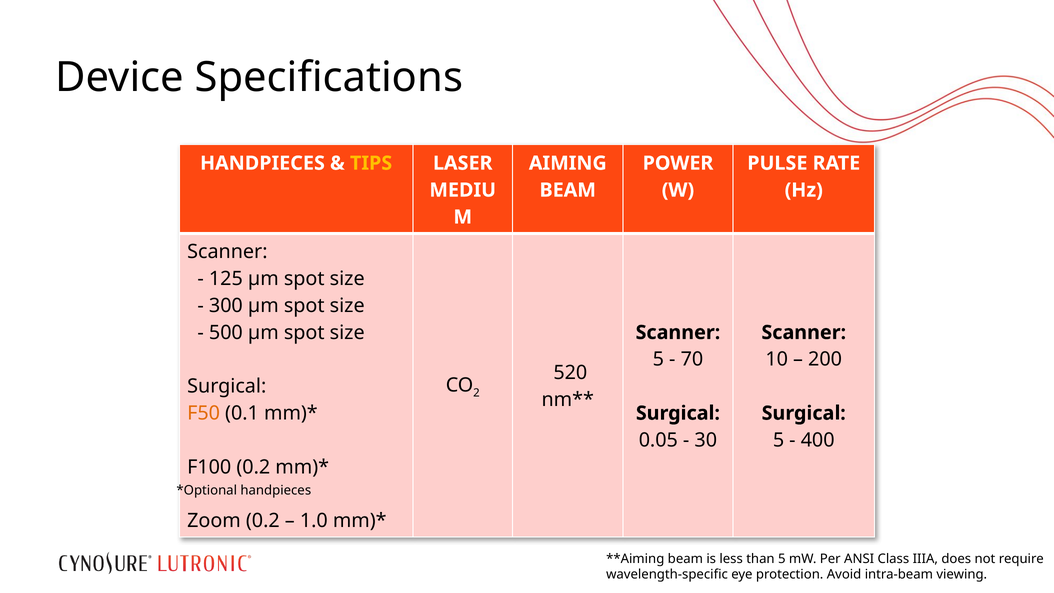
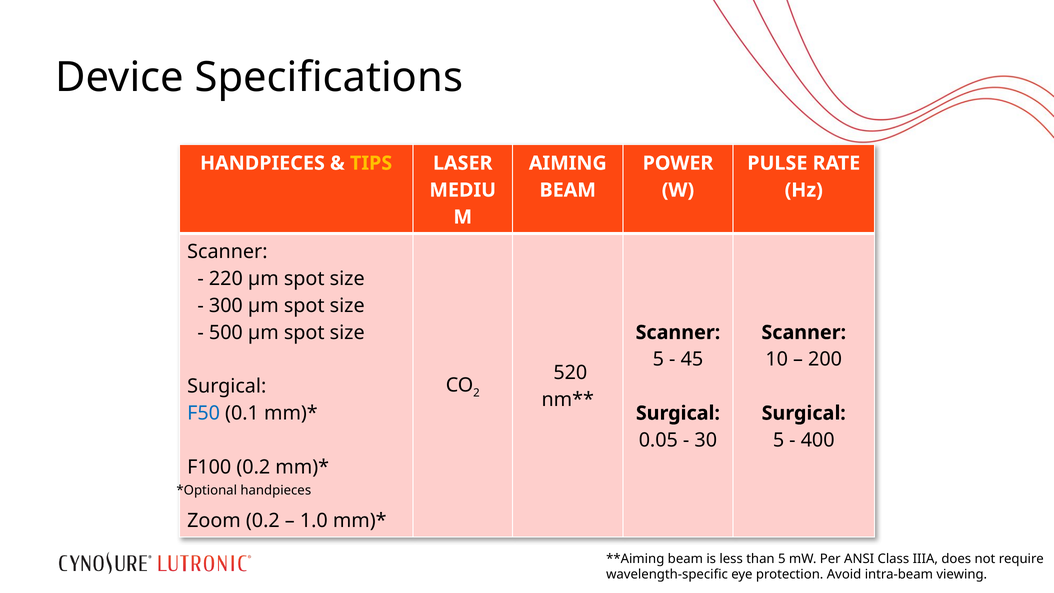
125: 125 -> 220
70: 70 -> 45
F50 colour: orange -> blue
